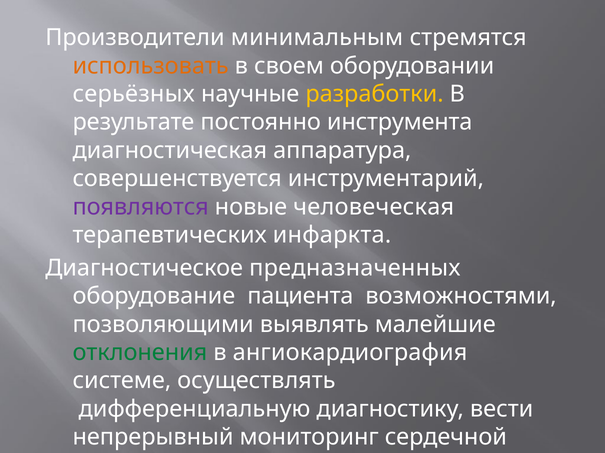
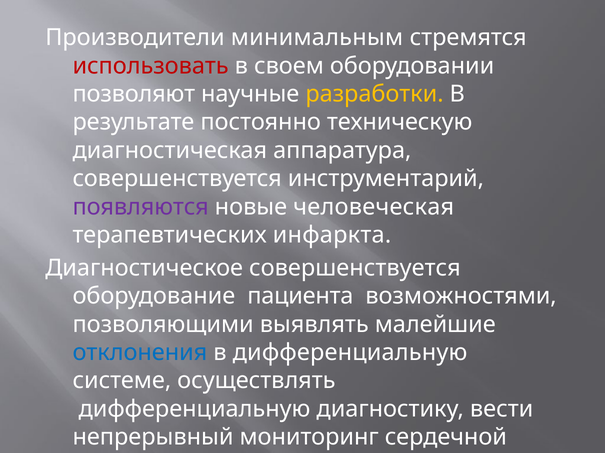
использовать colour: orange -> red
серьёзных: серьёзных -> позволяют
инструмента: инструмента -> техническую
Диагностическое предназначенных: предназначенных -> совершенствуется
отклонения colour: green -> blue
в ангиокардиография: ангиокардиография -> дифференциальную
